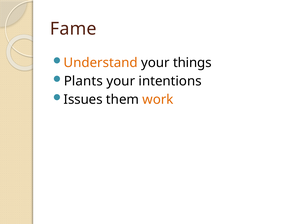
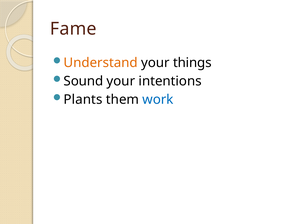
Plants: Plants -> Sound
Issues: Issues -> Plants
work colour: orange -> blue
